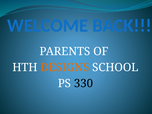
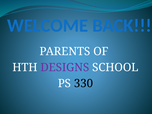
DESIGNS colour: orange -> purple
